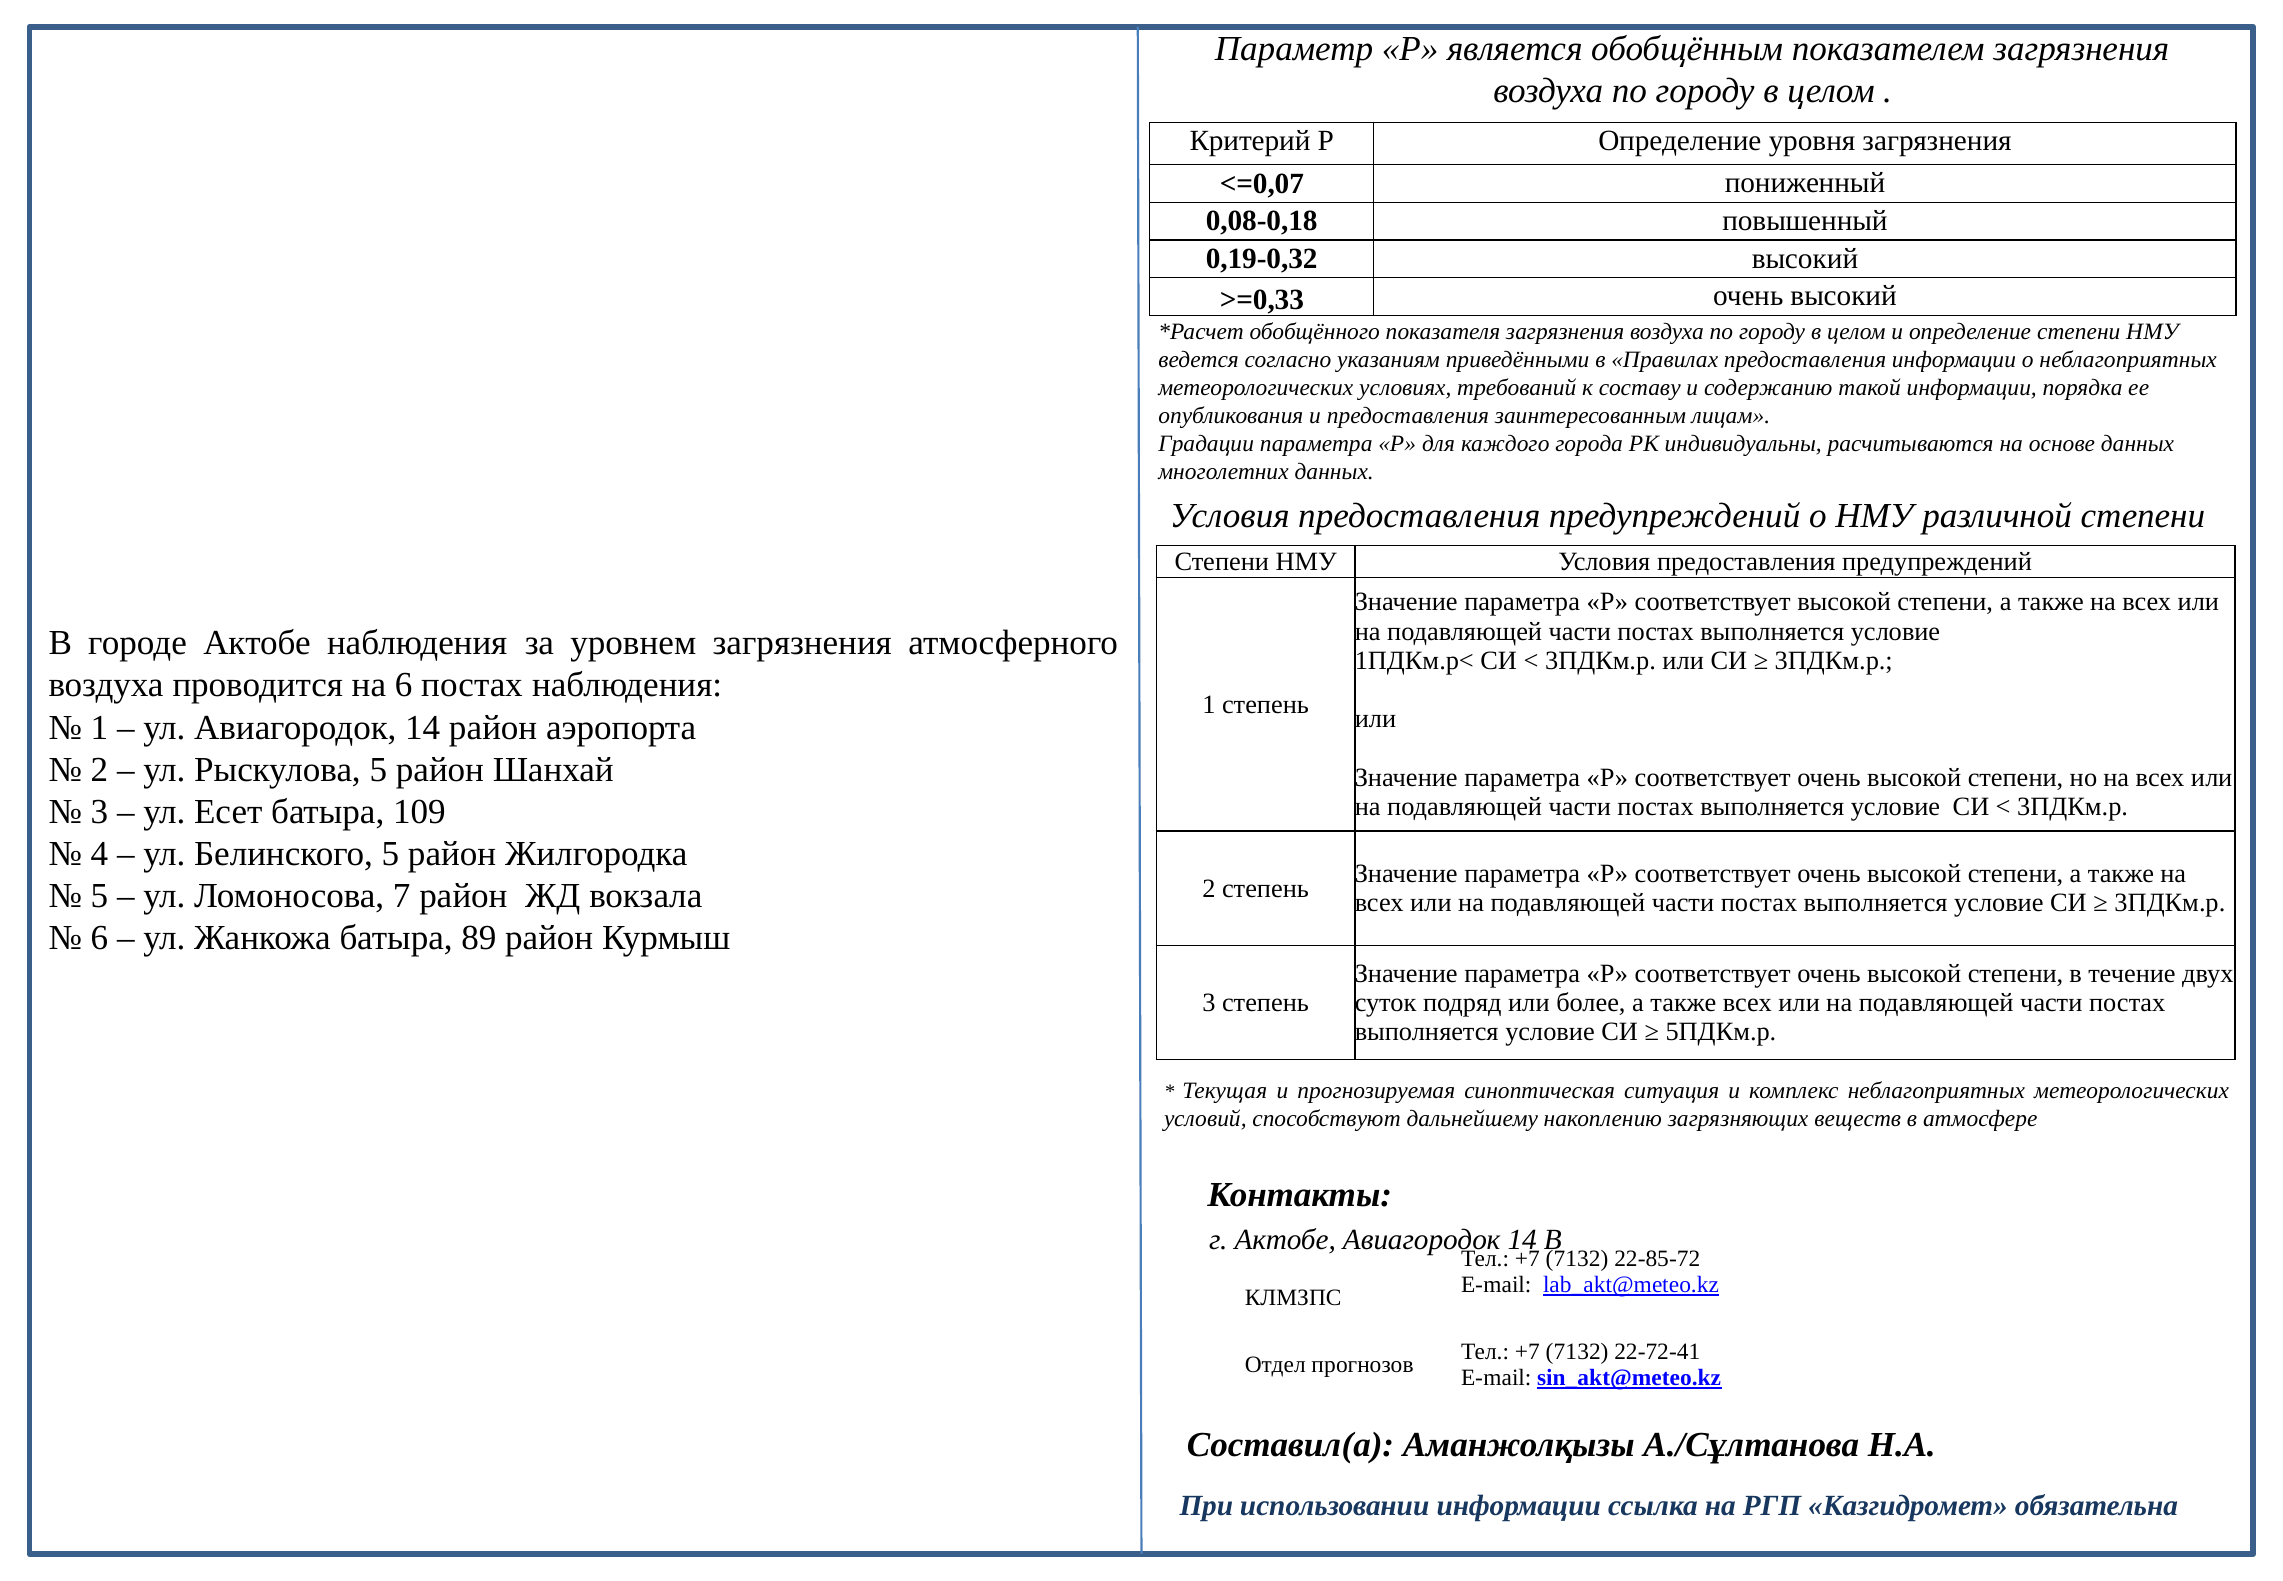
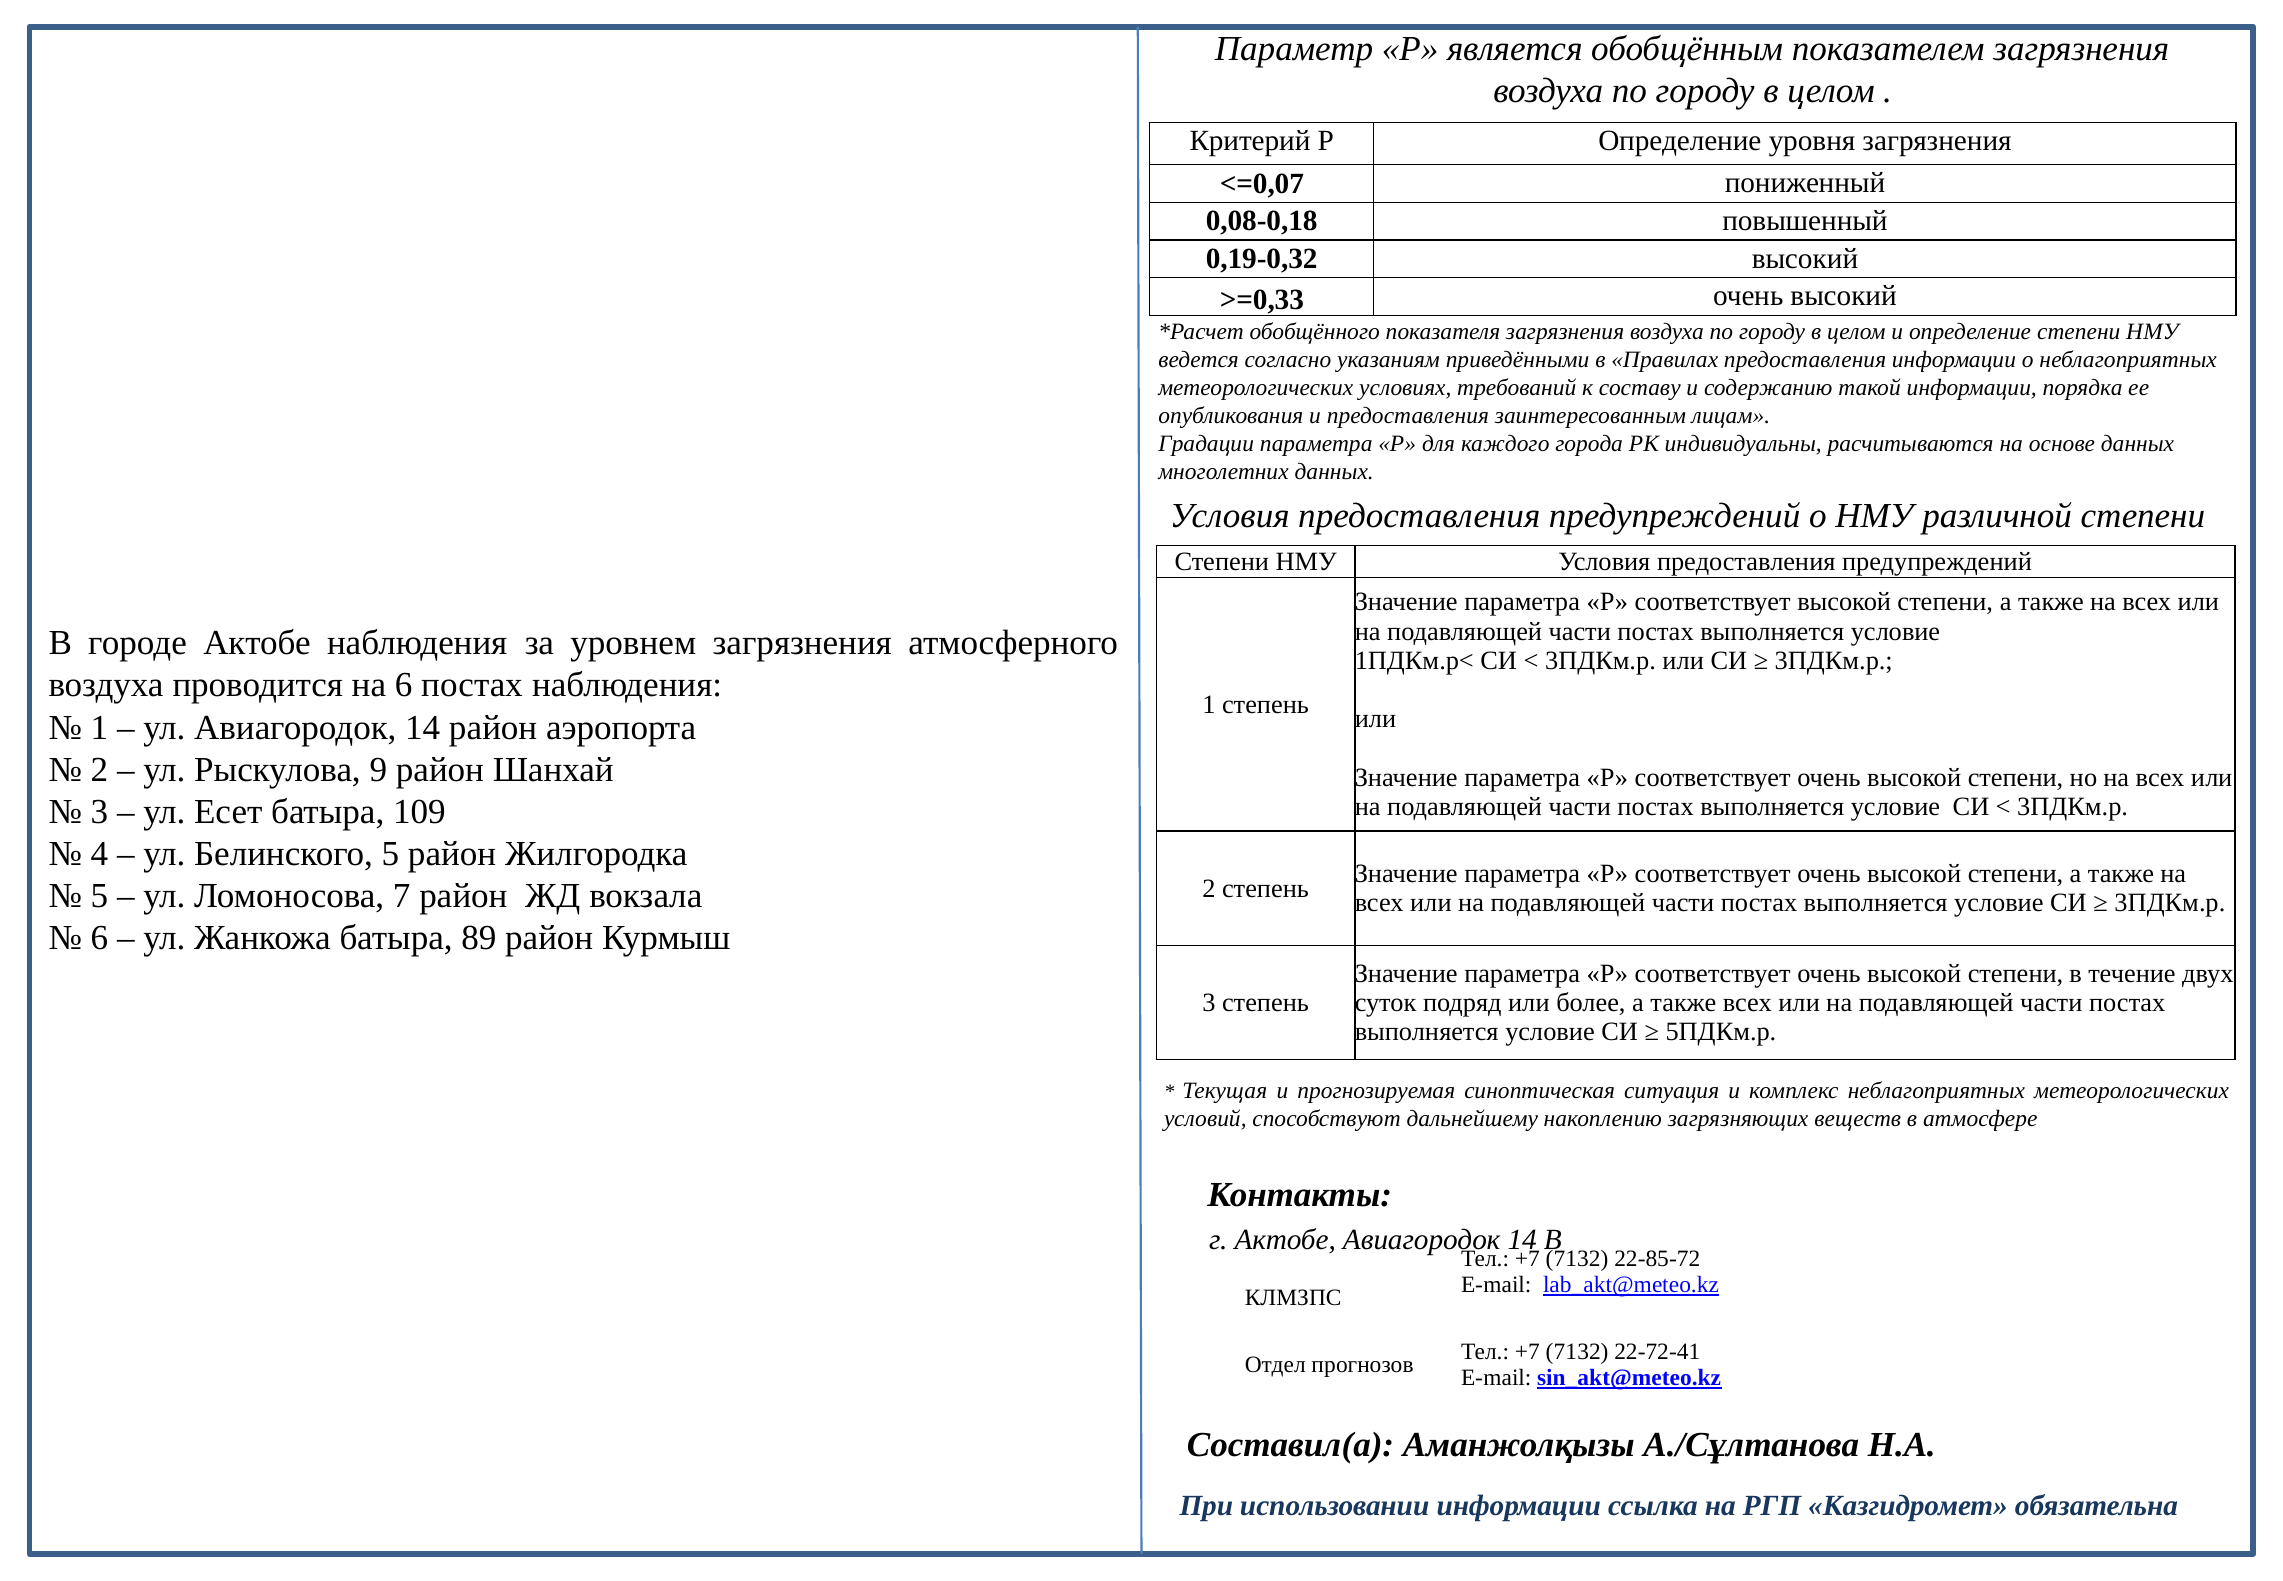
Рыскулова 5: 5 -> 9
